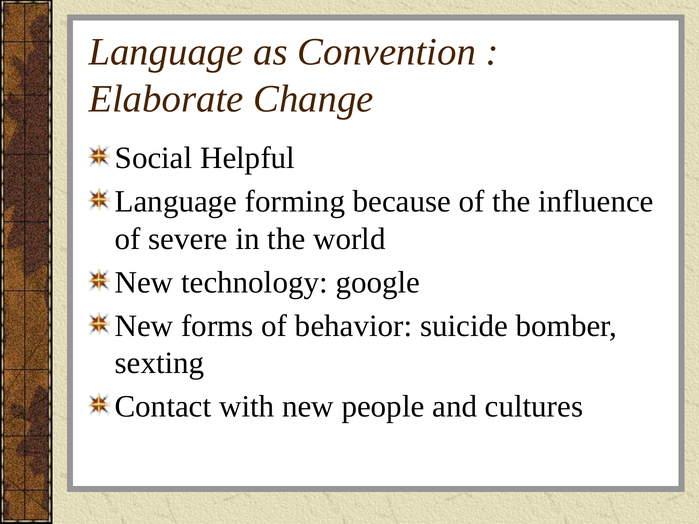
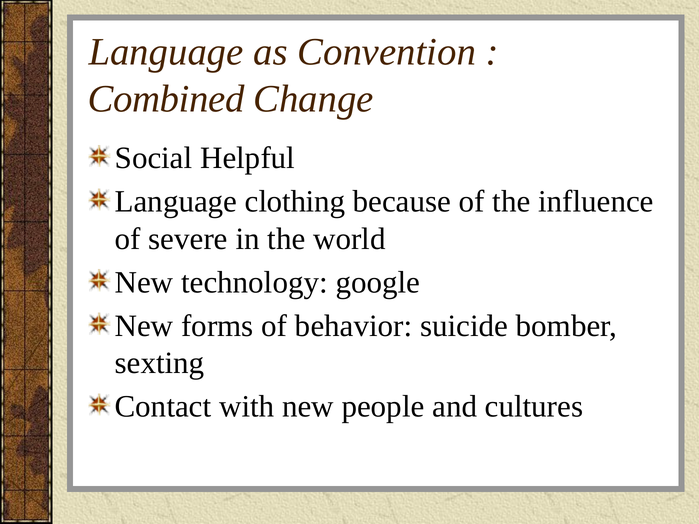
Elaborate: Elaborate -> Combined
forming: forming -> clothing
